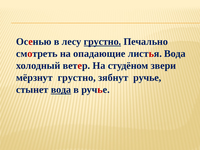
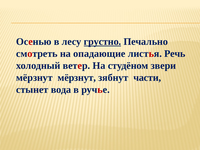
листья Вода: Вода -> Речь
мёрзнут грустно: грустно -> мёрзнут
зябнут ручье: ручье -> части
вода at (61, 90) underline: present -> none
